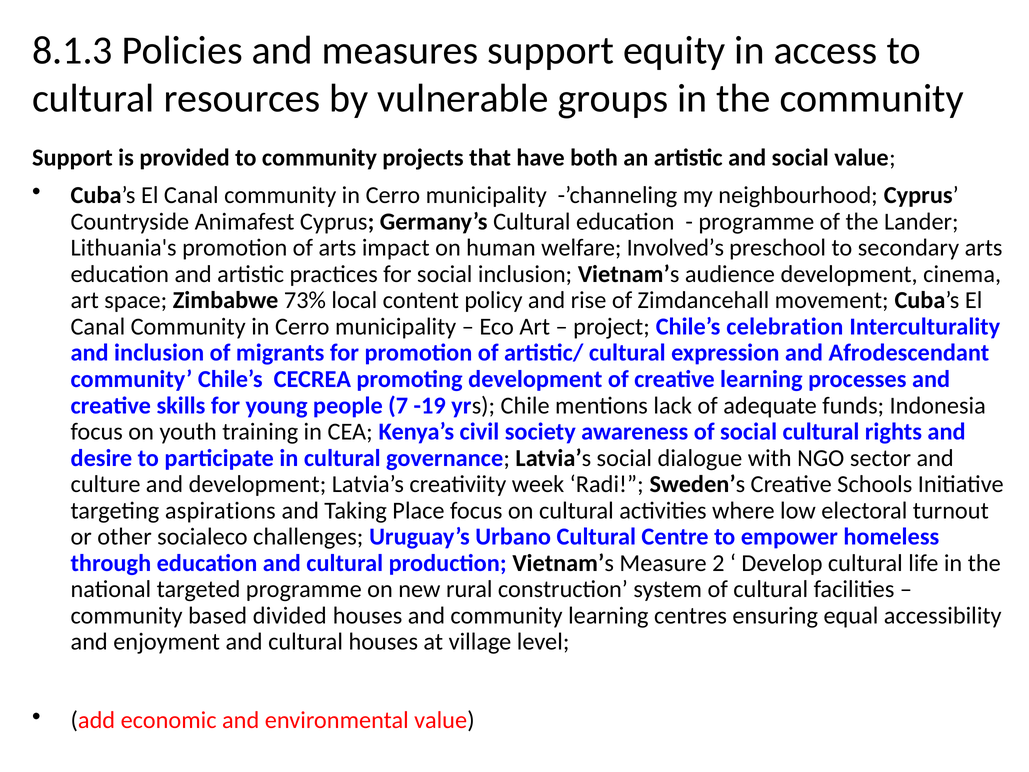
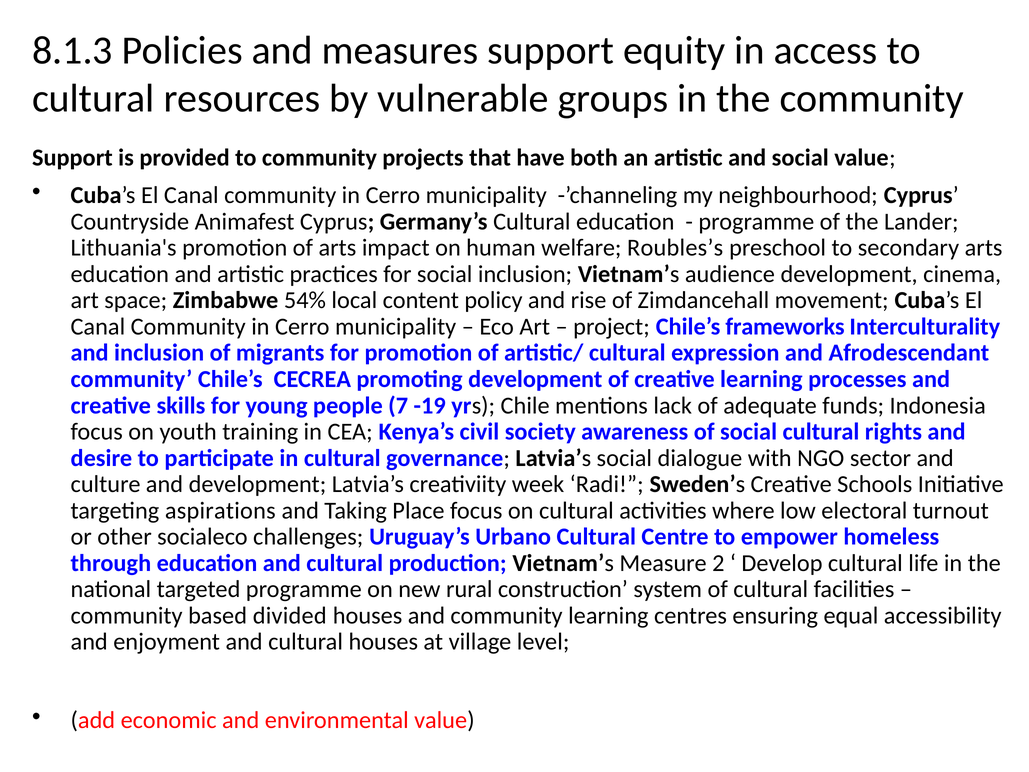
Involved’s: Involved’s -> Roubles’s
73%: 73% -> 54%
celebration: celebration -> frameworks
